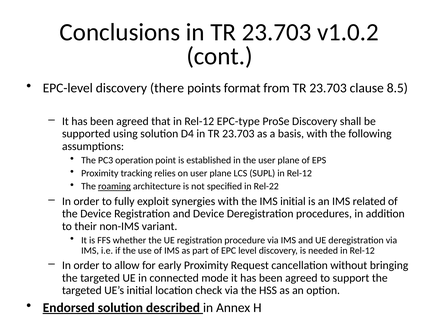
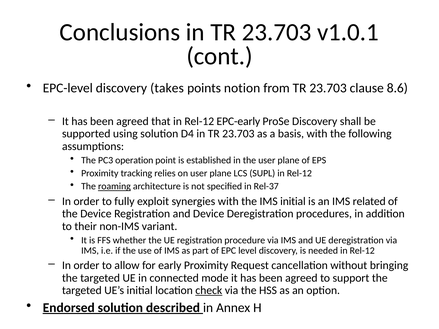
v1.0.2: v1.0.2 -> v1.0.1
there: there -> takes
format: format -> notion
8.5: 8.5 -> 8.6
EPC-type: EPC-type -> EPC-early
Rel-22: Rel-22 -> Rel-37
check underline: none -> present
